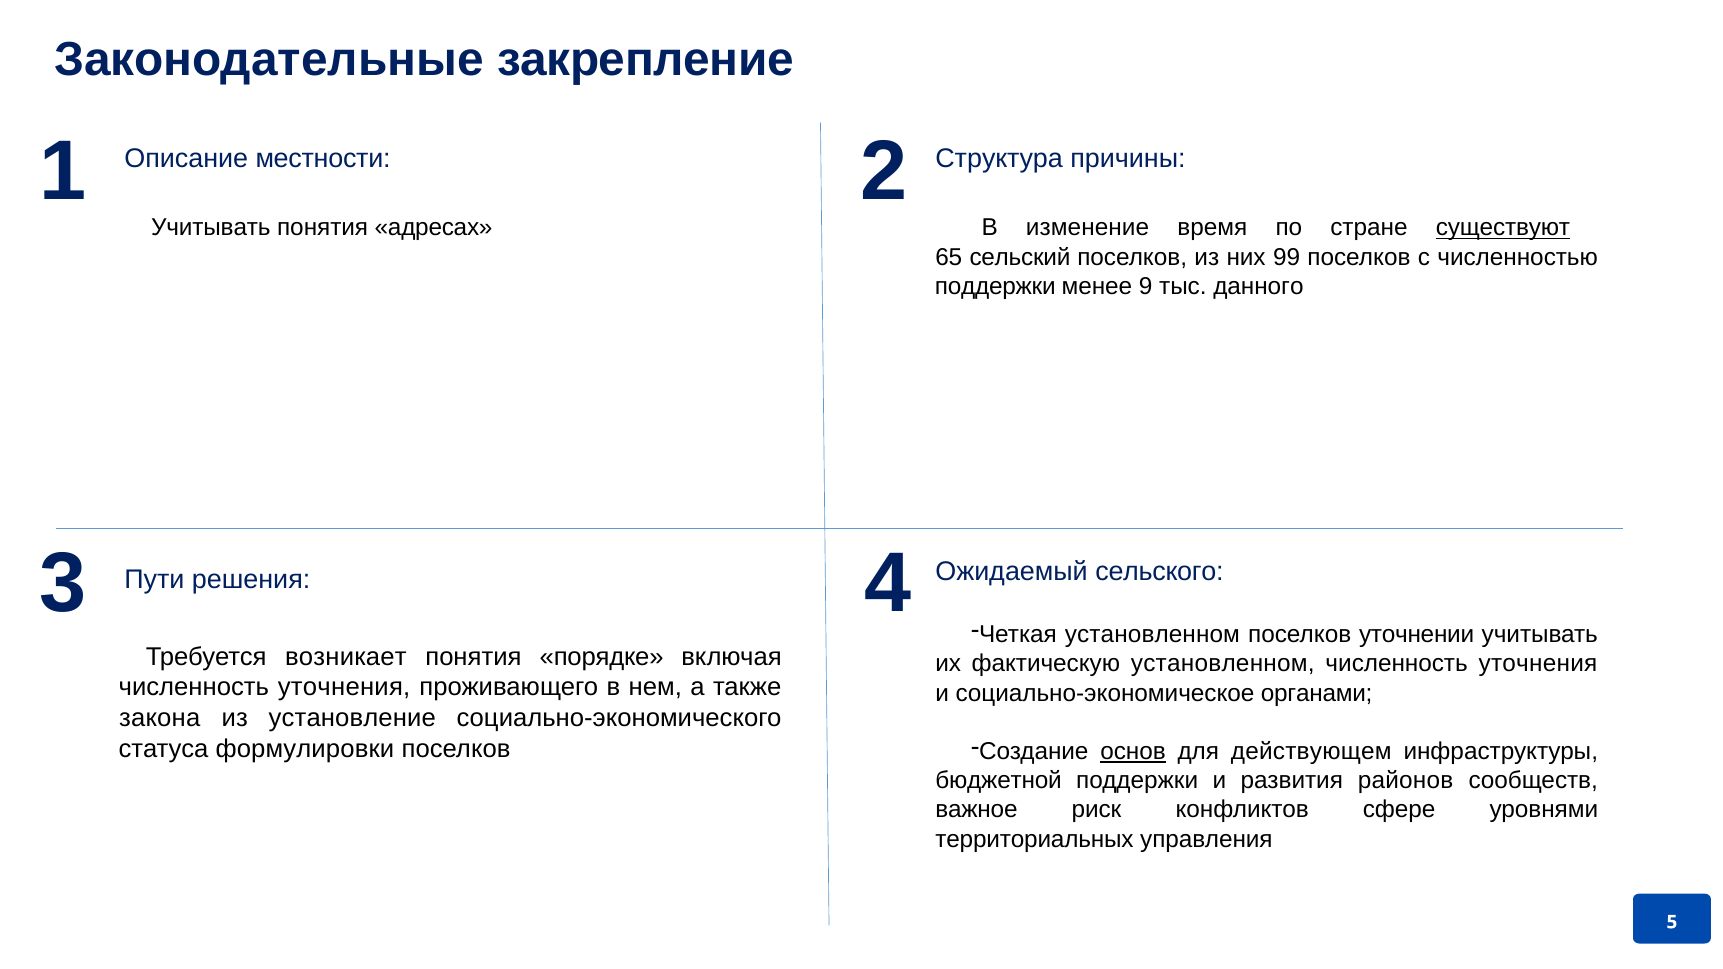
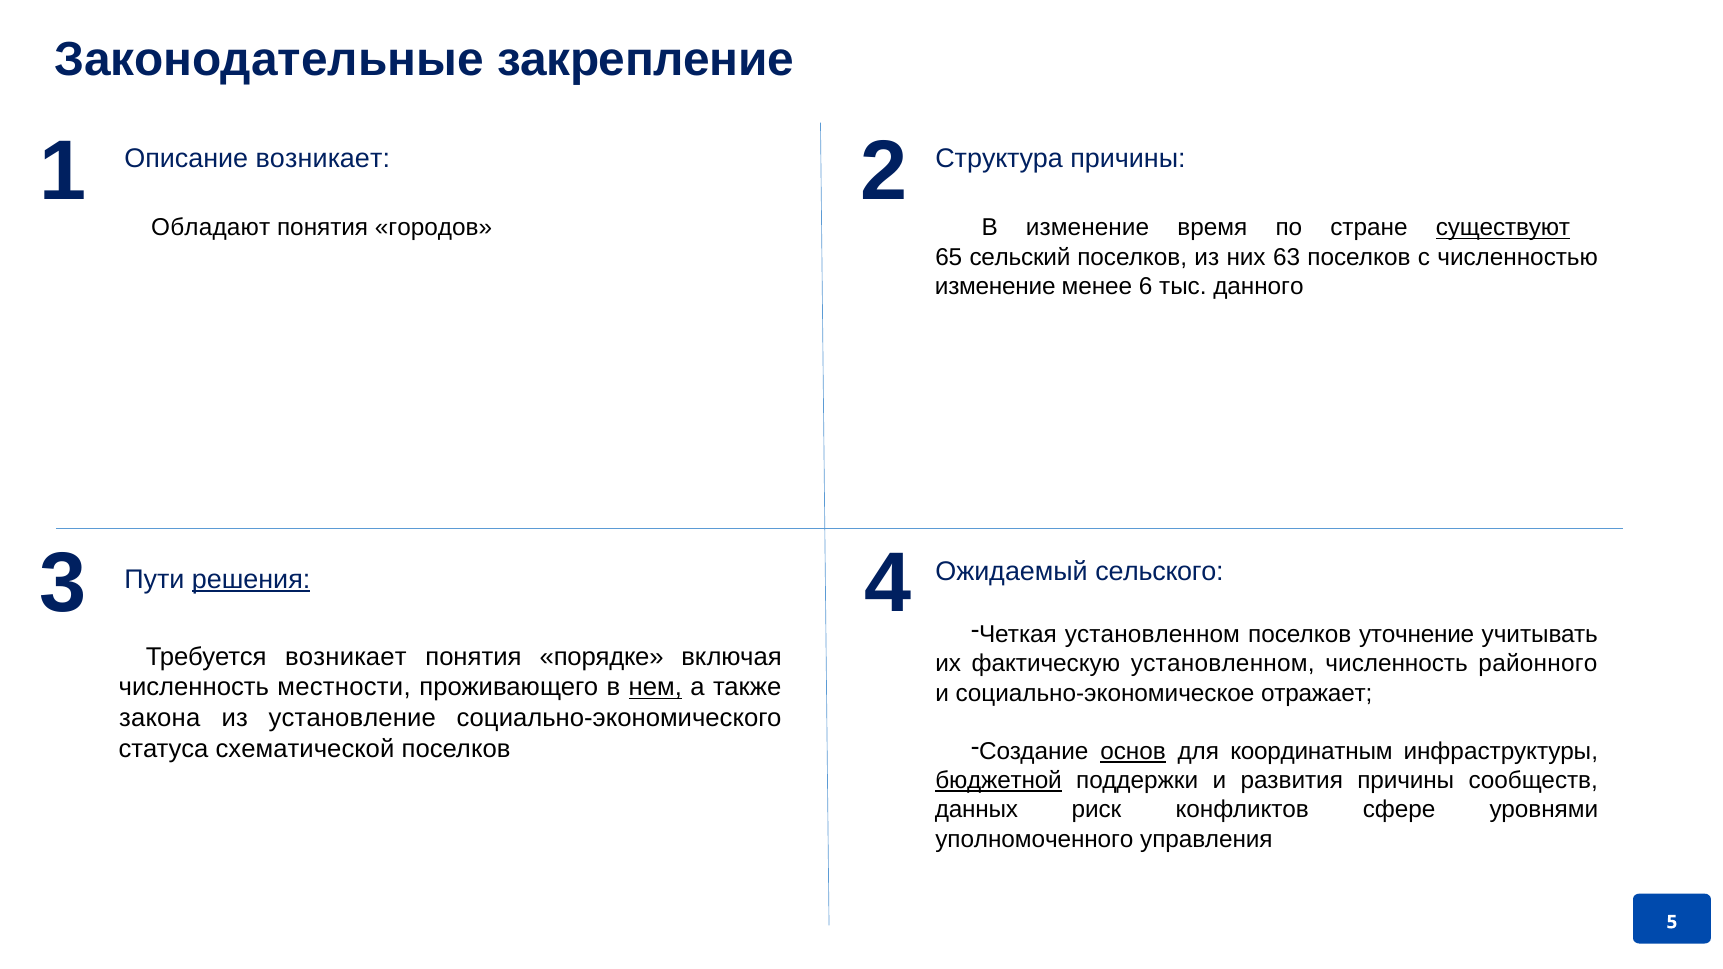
Описание местности: местности -> возникает
Учитывать at (211, 228): Учитывать -> Обладают
адресах: адресах -> городов
99: 99 -> 63
поддержки at (995, 286): поддержки -> изменение
9: 9 -> 6
решения underline: none -> present
уточнении: уточнении -> уточнение
уточнения at (1538, 664): уточнения -> районного
уточнения at (344, 688): уточнения -> местности
нем underline: none -> present
органами: органами -> отражает
формулировки: формулировки -> схематической
действующем: действующем -> координатным
бюджетной underline: none -> present
развития районов: районов -> причины
важное: важное -> данных
территориальных: территориальных -> уполномоченного
